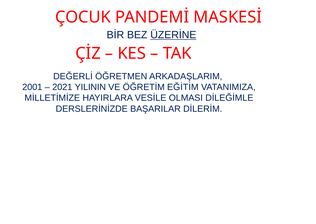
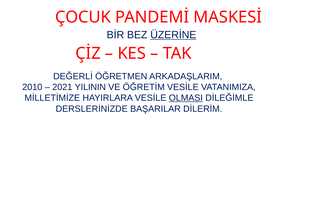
2001: 2001 -> 2010
ÖĞRETİM EĞİTİM: EĞİTİM -> VESİLE
OLMASI underline: none -> present
